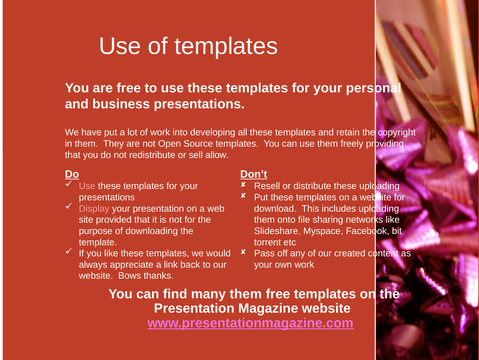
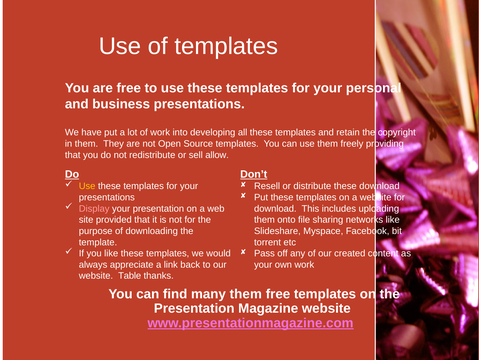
Use at (87, 186) colour: pink -> yellow
these uploading: uploading -> download
Bows: Bows -> Table
